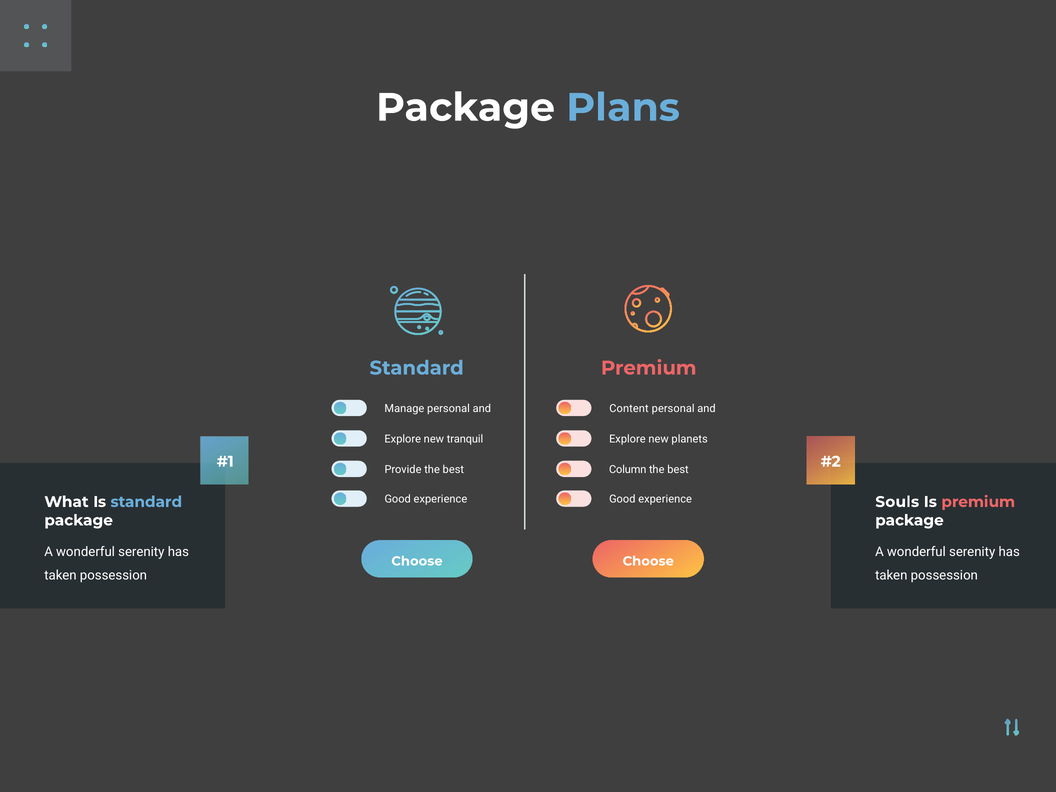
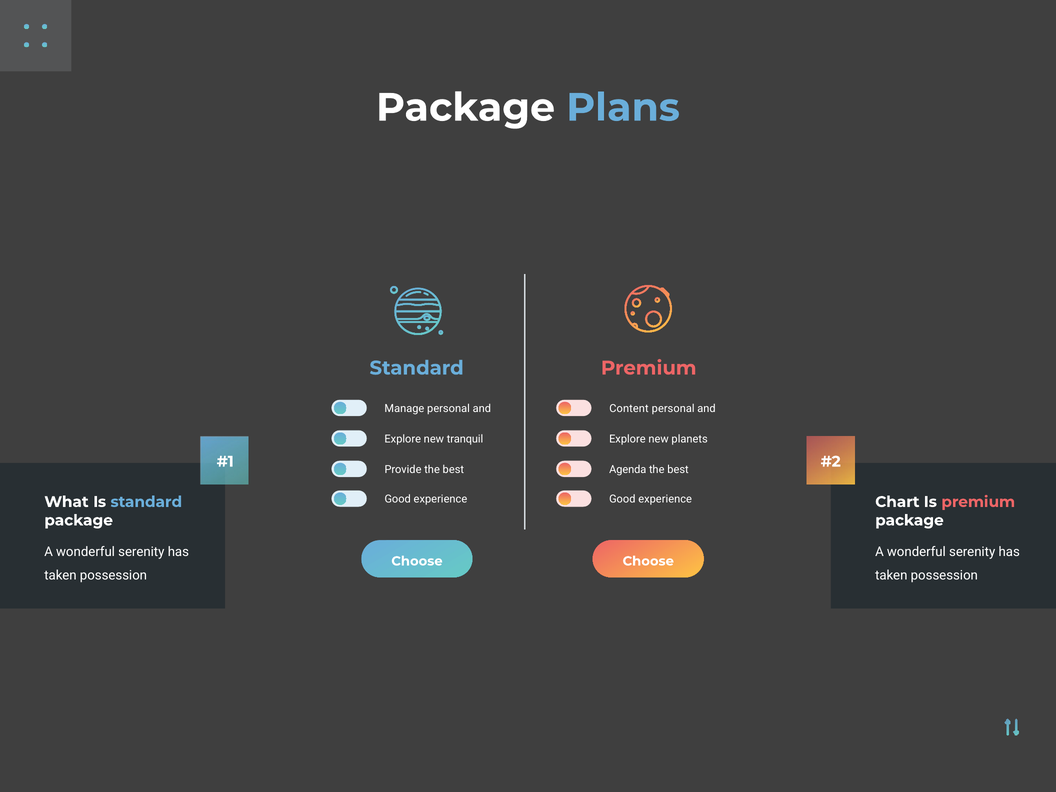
Column: Column -> Agenda
Souls: Souls -> Chart
